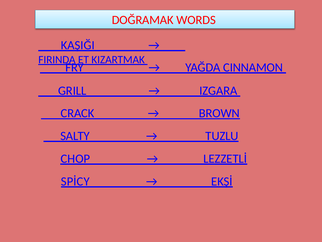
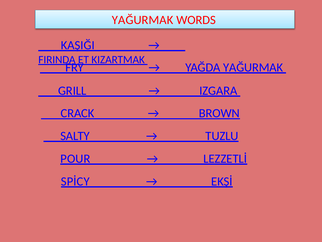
DOĞRAMAK at (143, 20): DOĞRAMAK -> YAĞURMAK
YAĞDA CINNAMON: CINNAMON -> YAĞURMAK
CHOP: CHOP -> POUR
